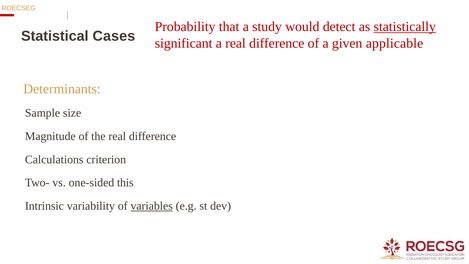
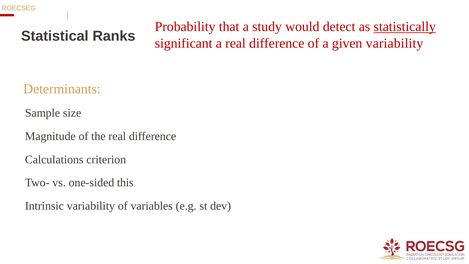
Cases: Cases -> Ranks
given applicable: applicable -> variability
variables underline: present -> none
